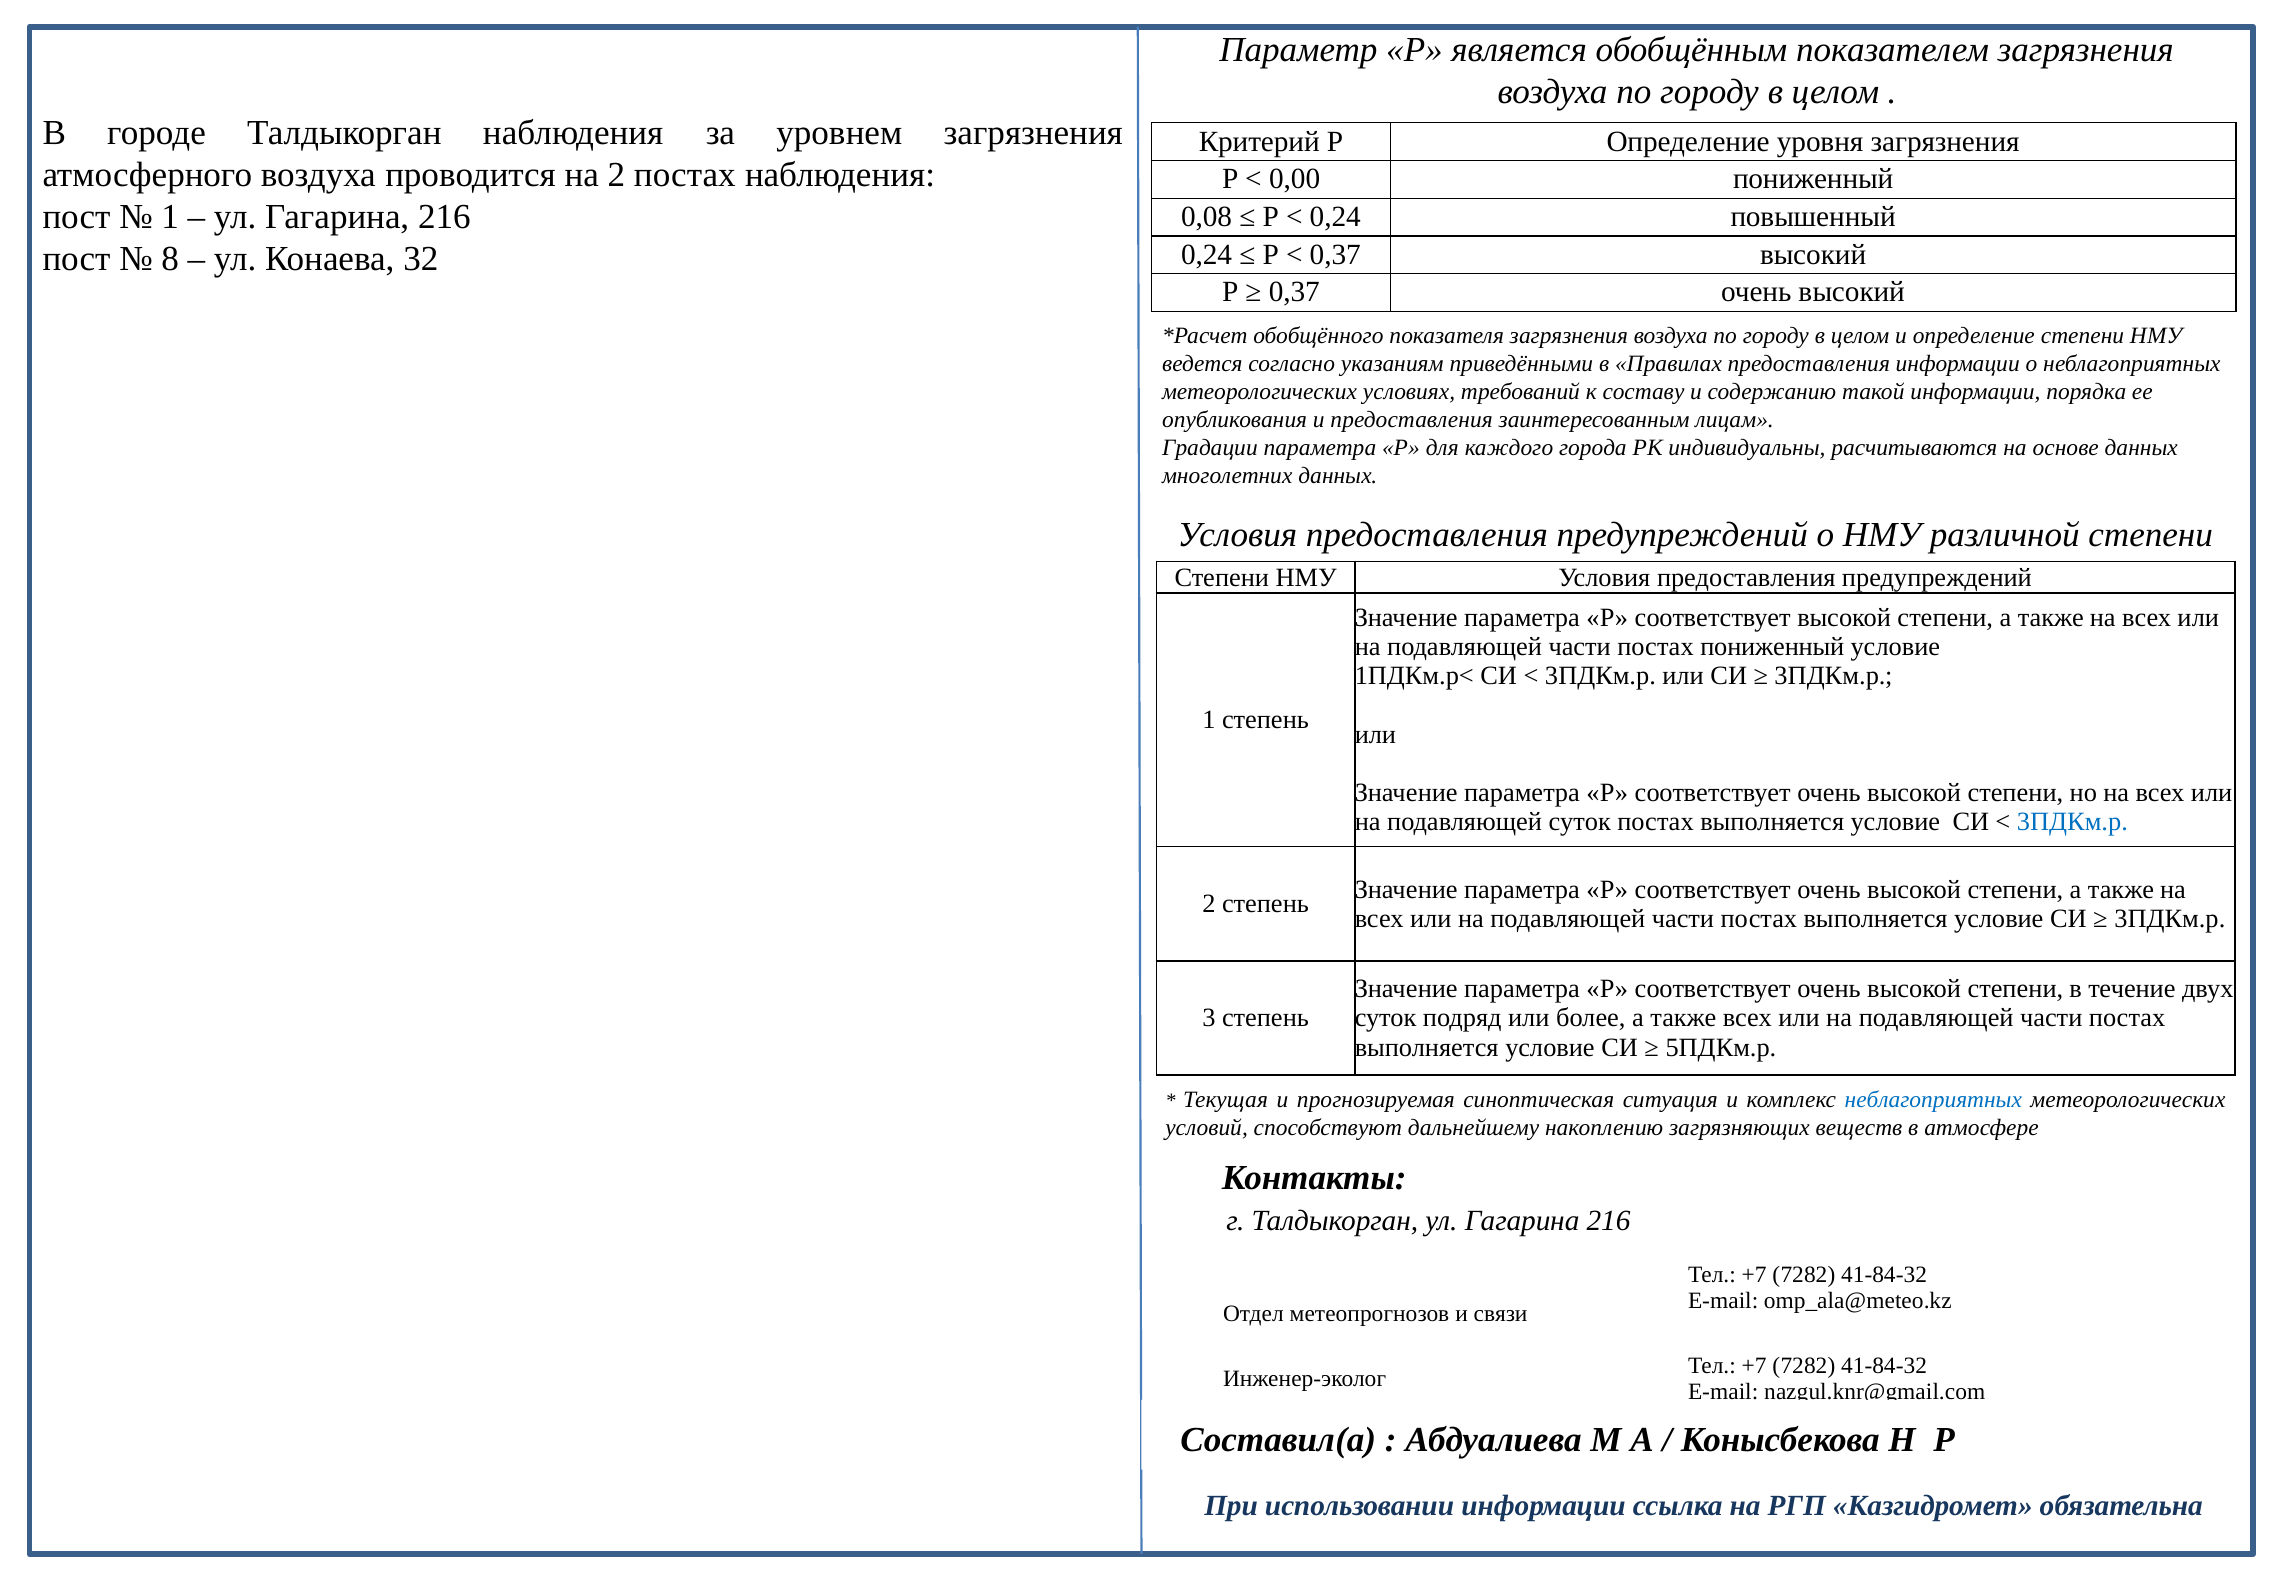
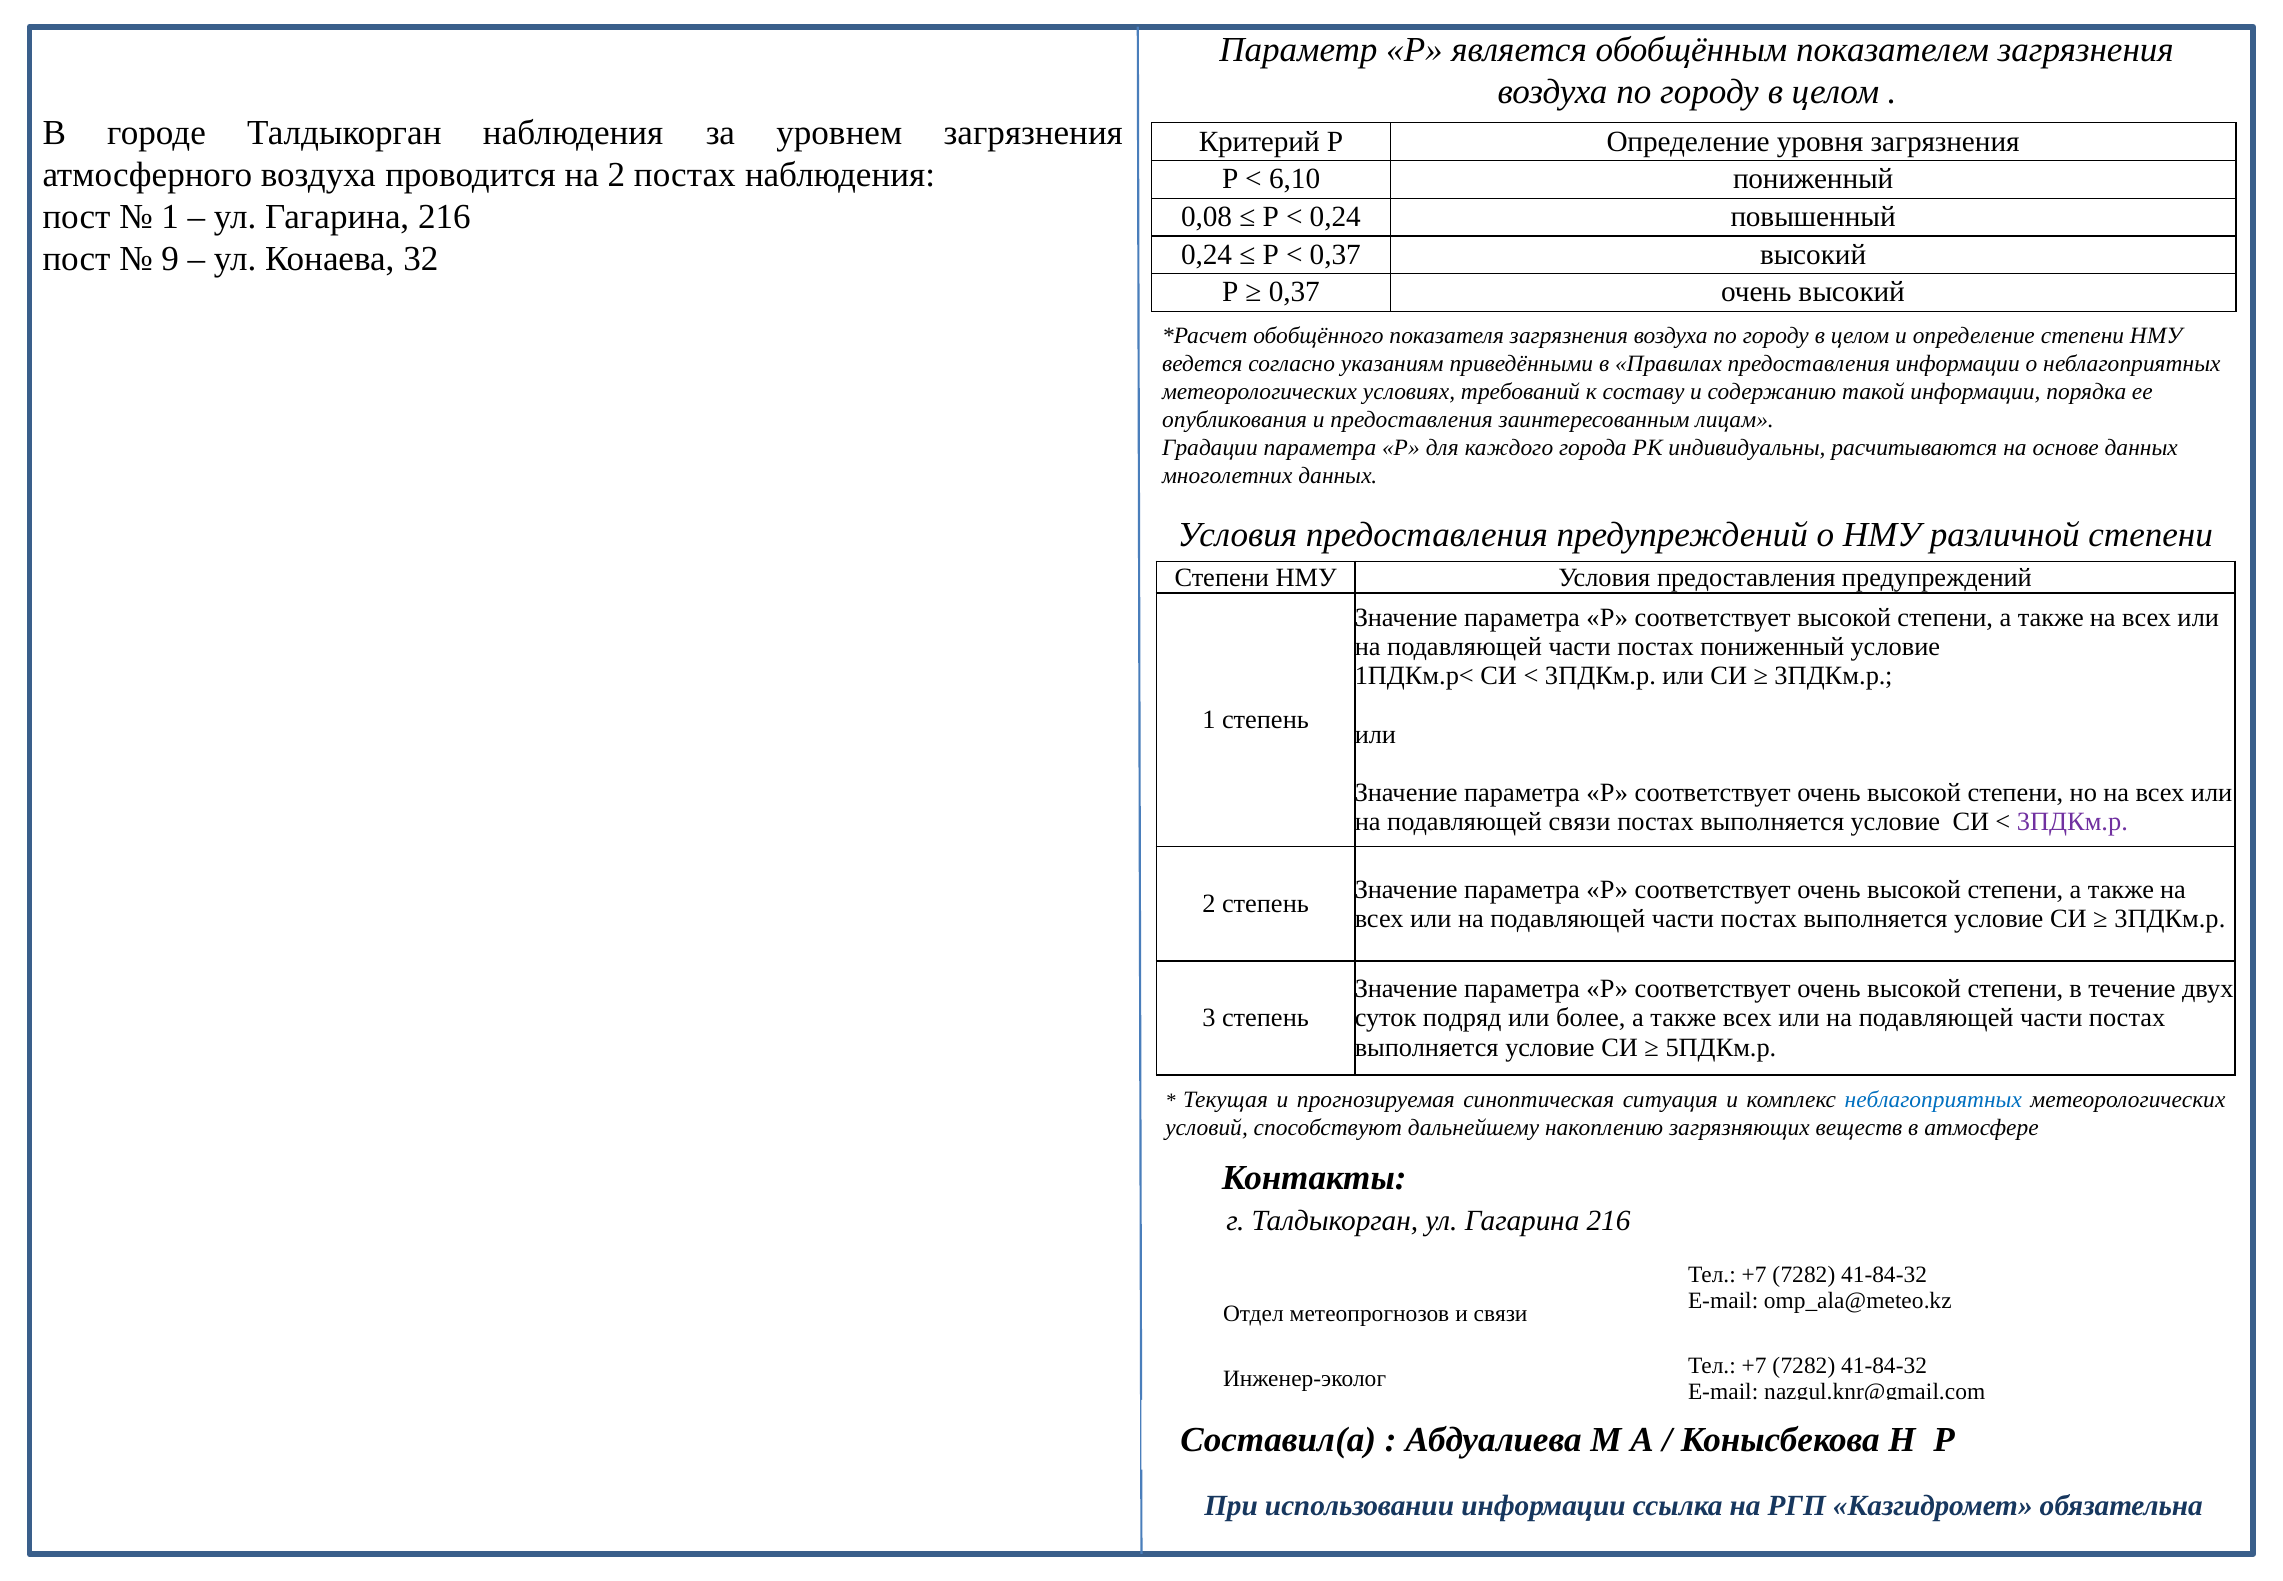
0,00: 0,00 -> 6,10
8: 8 -> 9
подавляющей суток: суток -> связи
3ПДКм.р at (2072, 822) colour: blue -> purple
